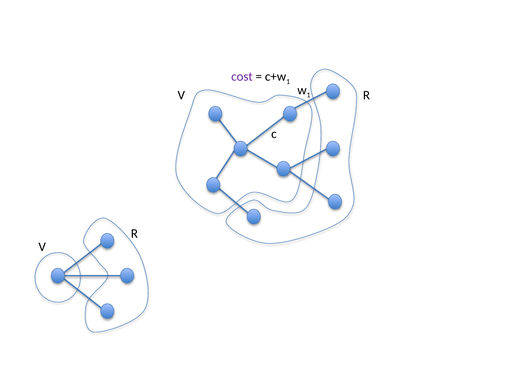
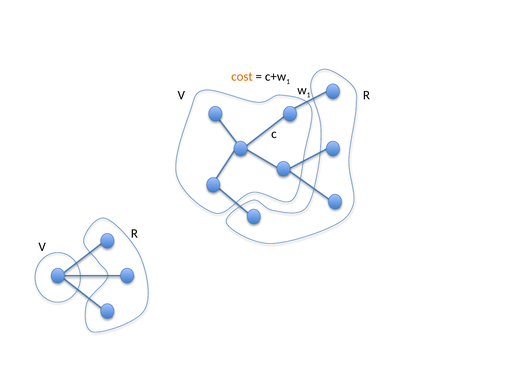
cost colour: purple -> orange
